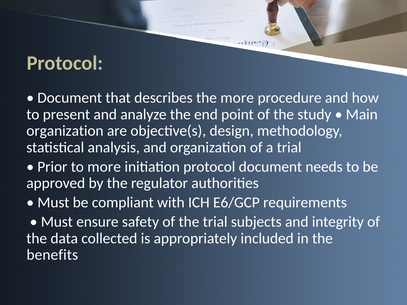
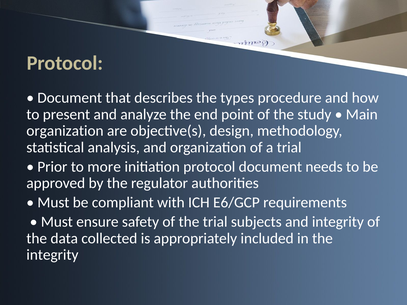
the more: more -> types
benefits at (52, 255): benefits -> integrity
